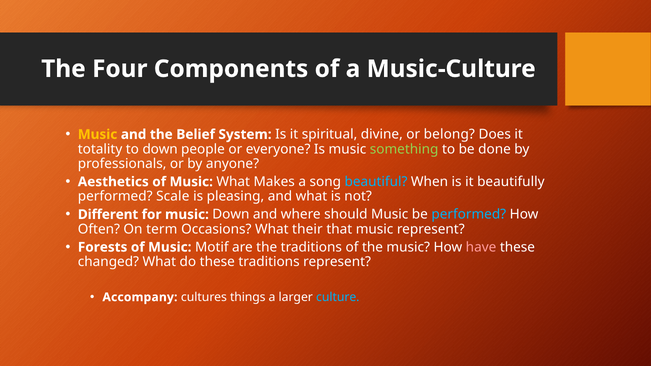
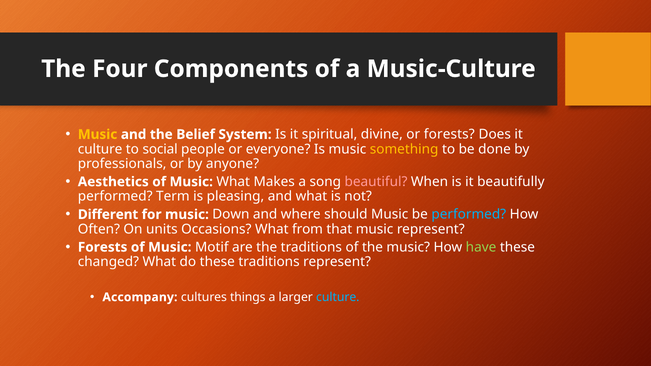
or belong: belong -> forests
totality at (100, 149): totality -> culture
to down: down -> social
something colour: light green -> yellow
beautiful colour: light blue -> pink
Scale: Scale -> Term
term: term -> units
their: their -> from
have colour: pink -> light green
